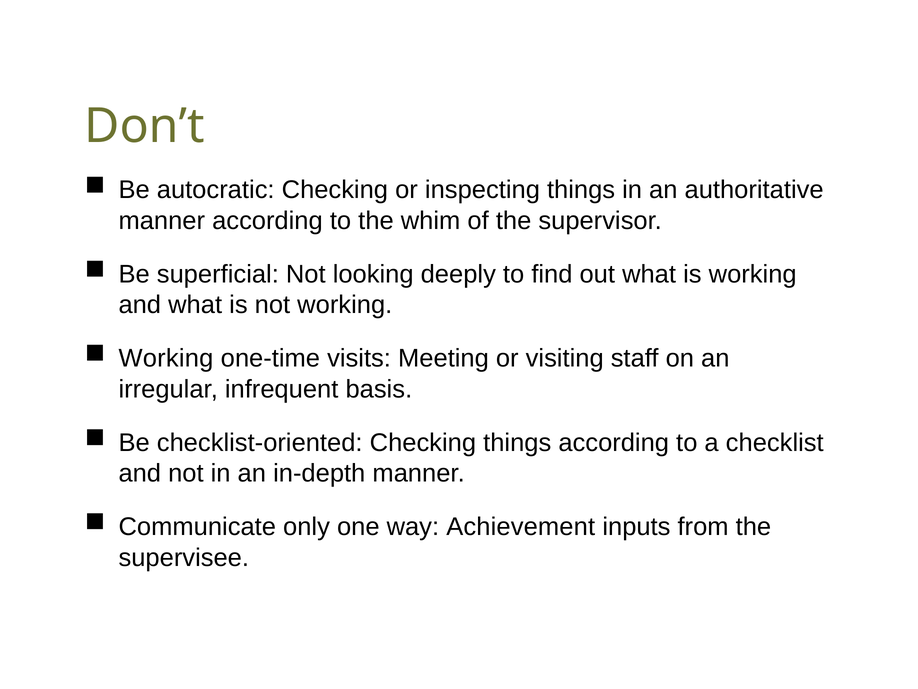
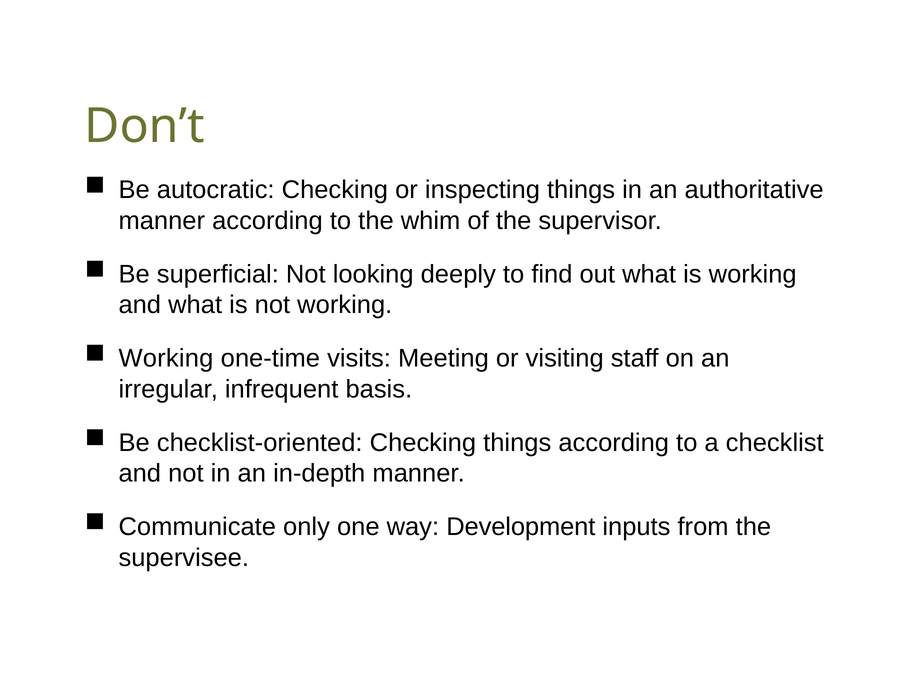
Achievement: Achievement -> Development
